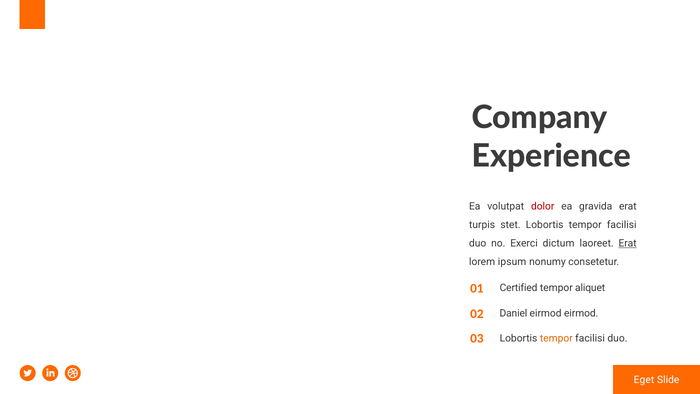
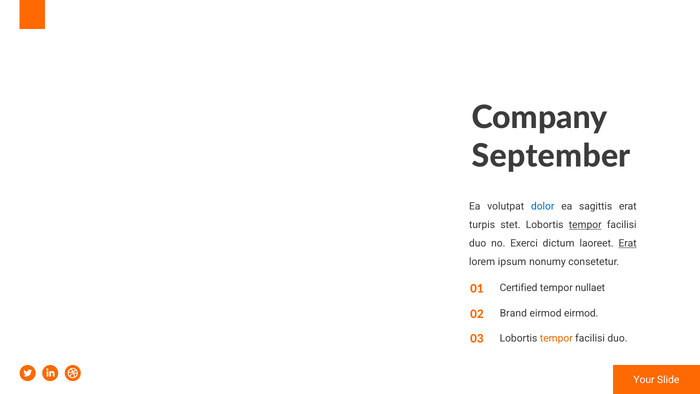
Experience: Experience -> September
dolor colour: red -> blue
gravida: gravida -> sagittis
tempor at (585, 225) underline: none -> present
aliquet: aliquet -> nullaet
Daniel: Daniel -> Brand
Eget: Eget -> Your
